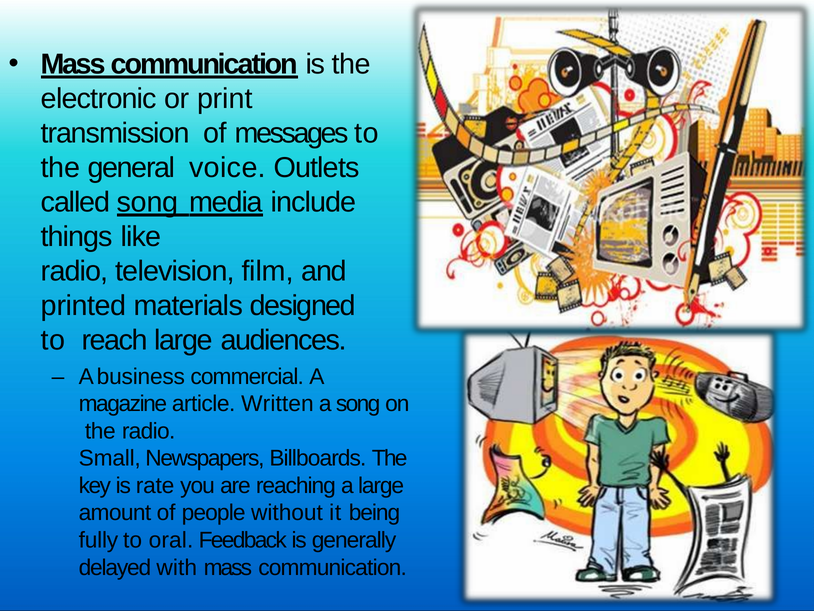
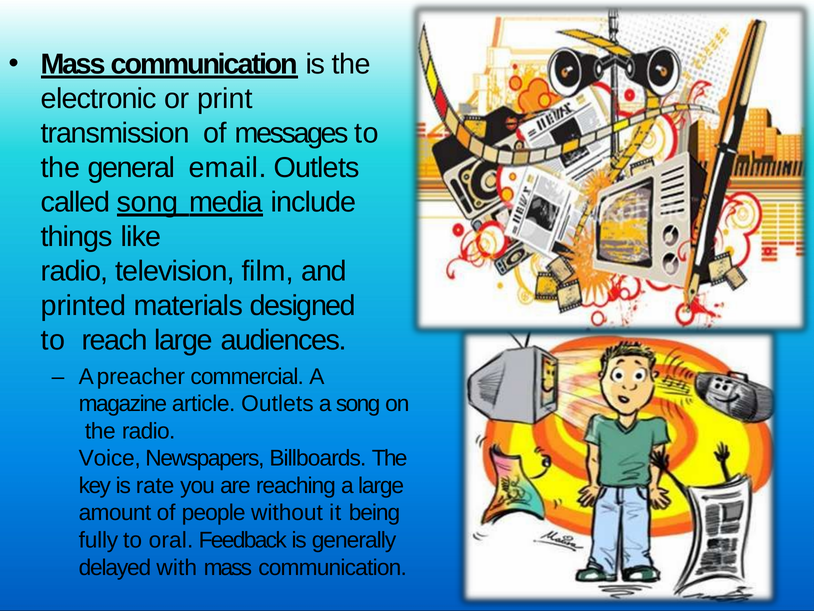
voice: voice -> email
business: business -> preacher
article Written: Written -> Outlets
Small: Small -> Voice
